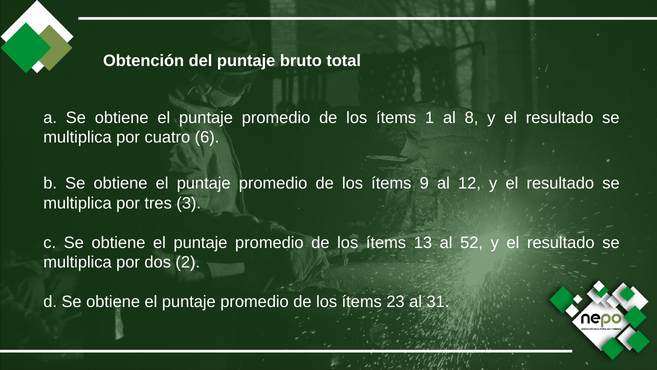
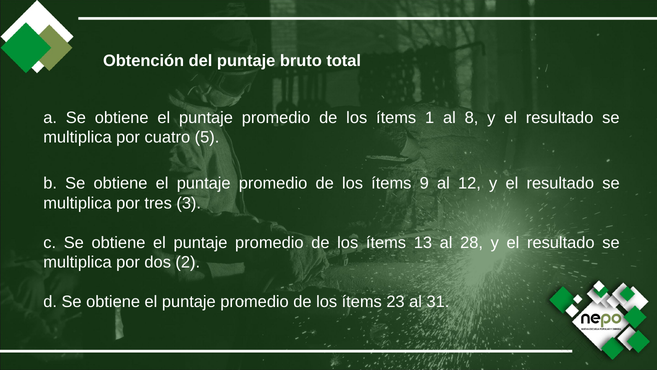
6: 6 -> 5
52: 52 -> 28
